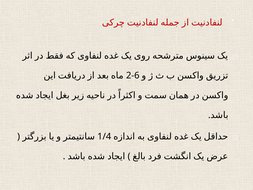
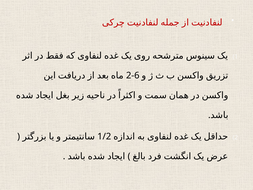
1/4: 1/4 -> 1/2
